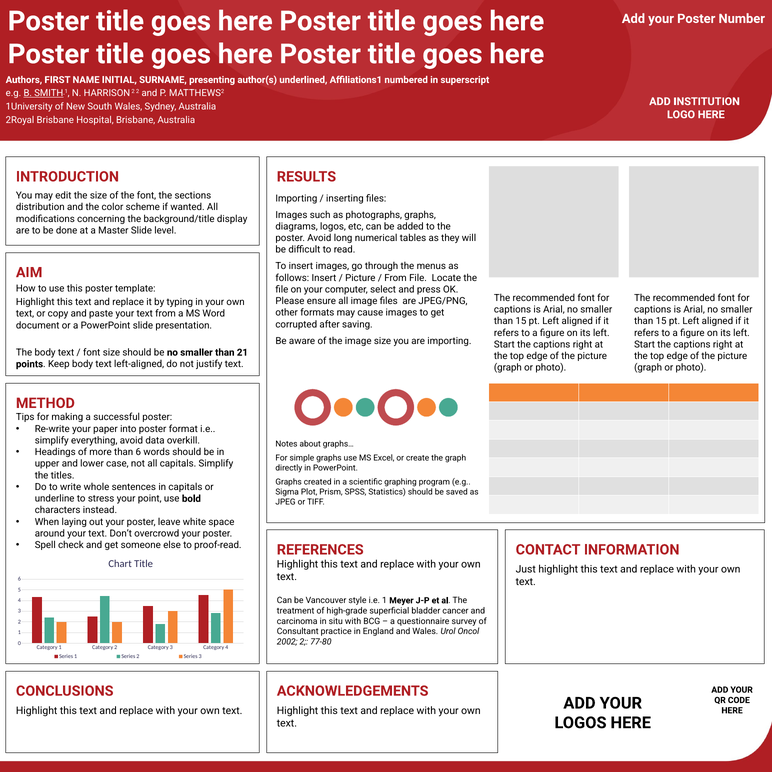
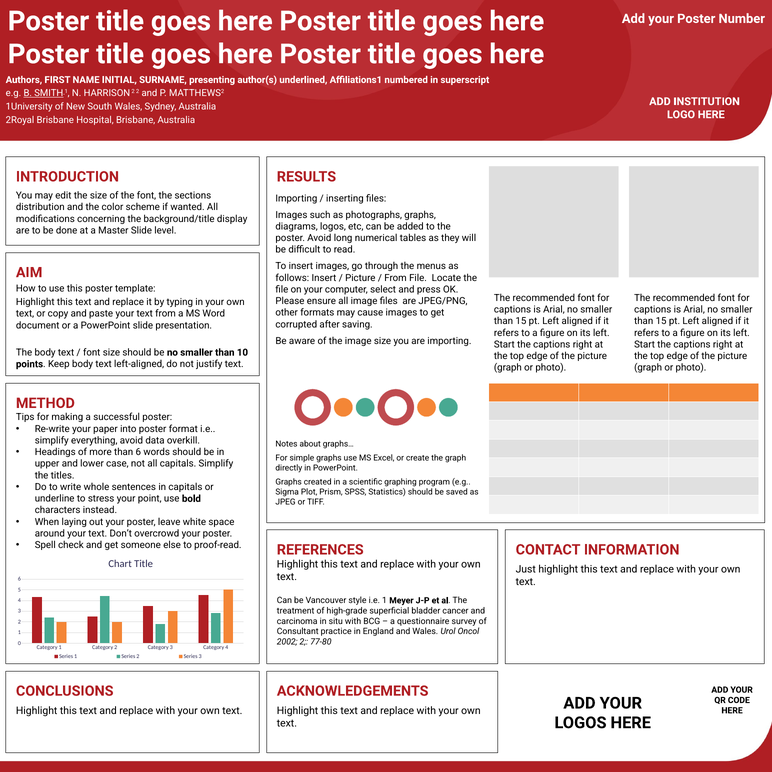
21: 21 -> 10
